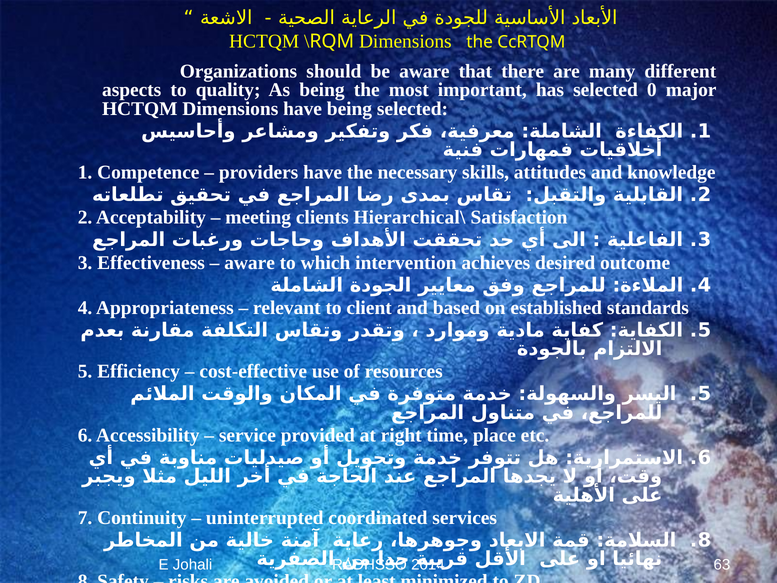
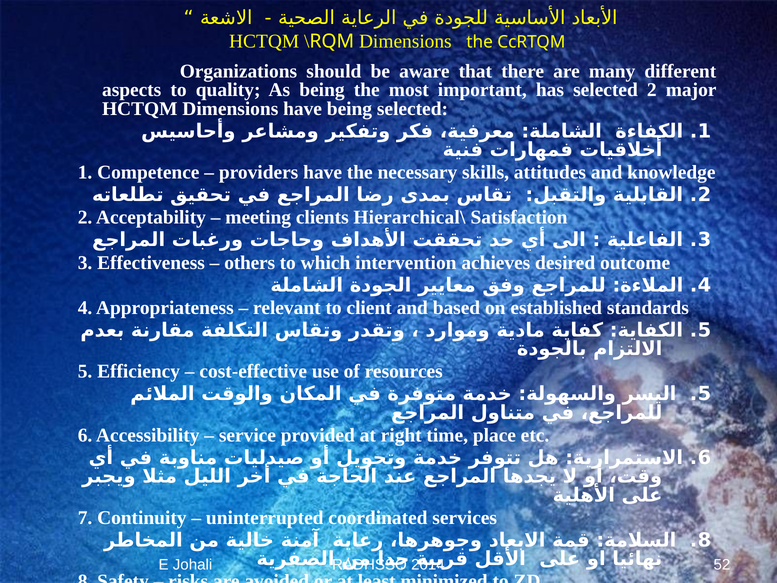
selected 0: 0 -> 2
aware at (250, 262): aware -> others
63: 63 -> 52
